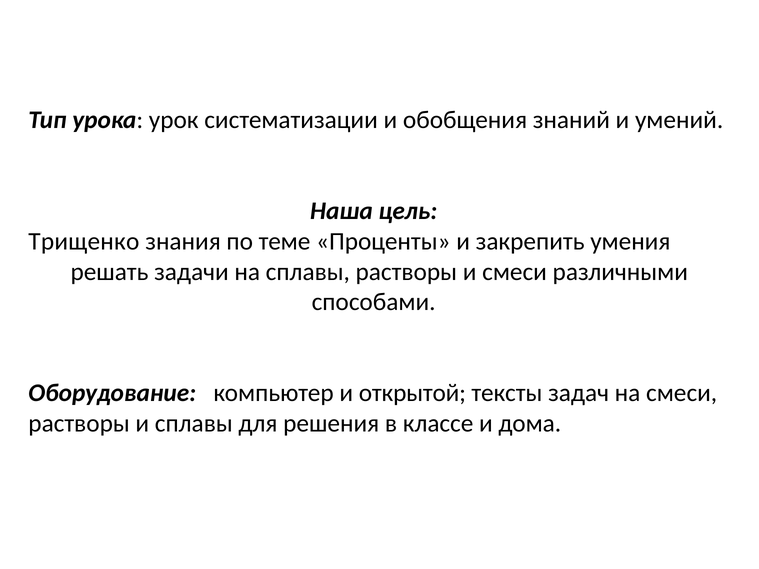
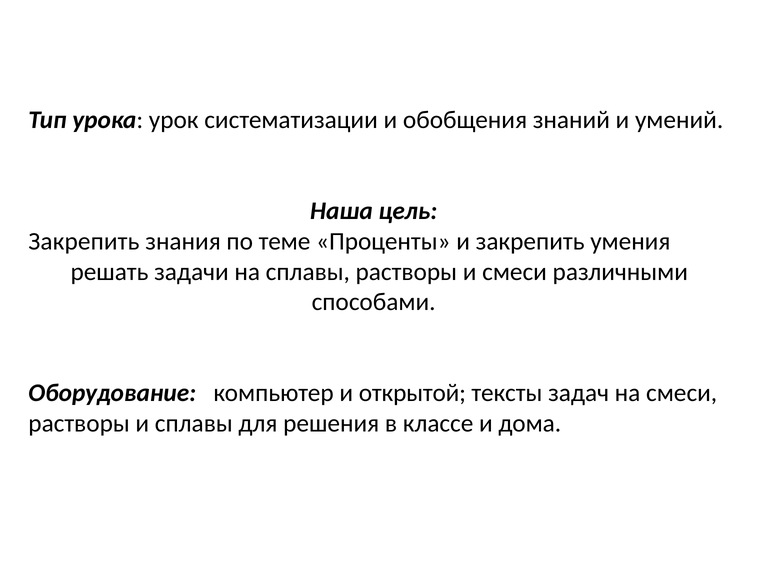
Трищенко at (84, 241): Трищенко -> Закрепить
